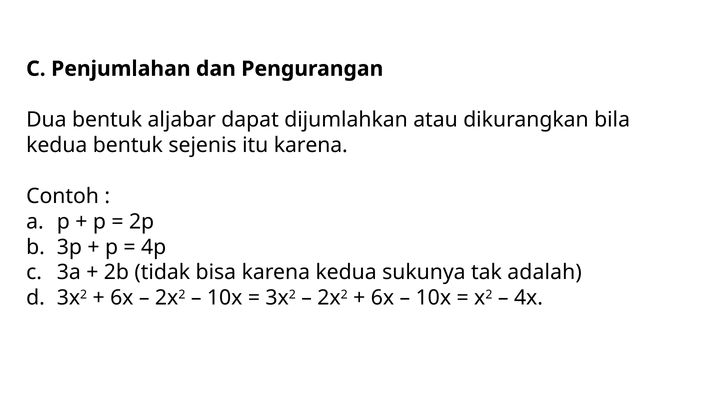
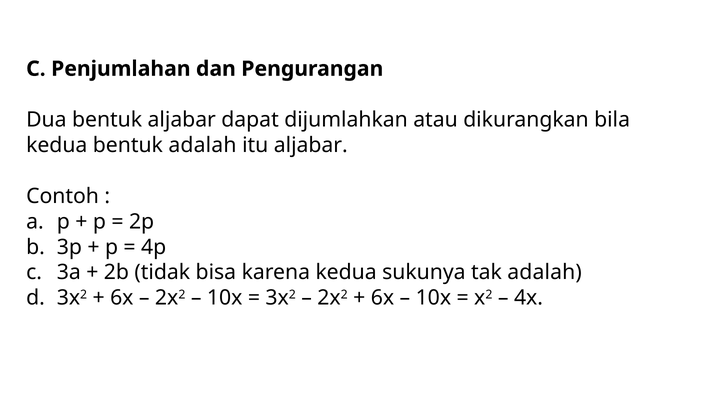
bentuk sejenis: sejenis -> adalah
itu karena: karena -> aljabar
